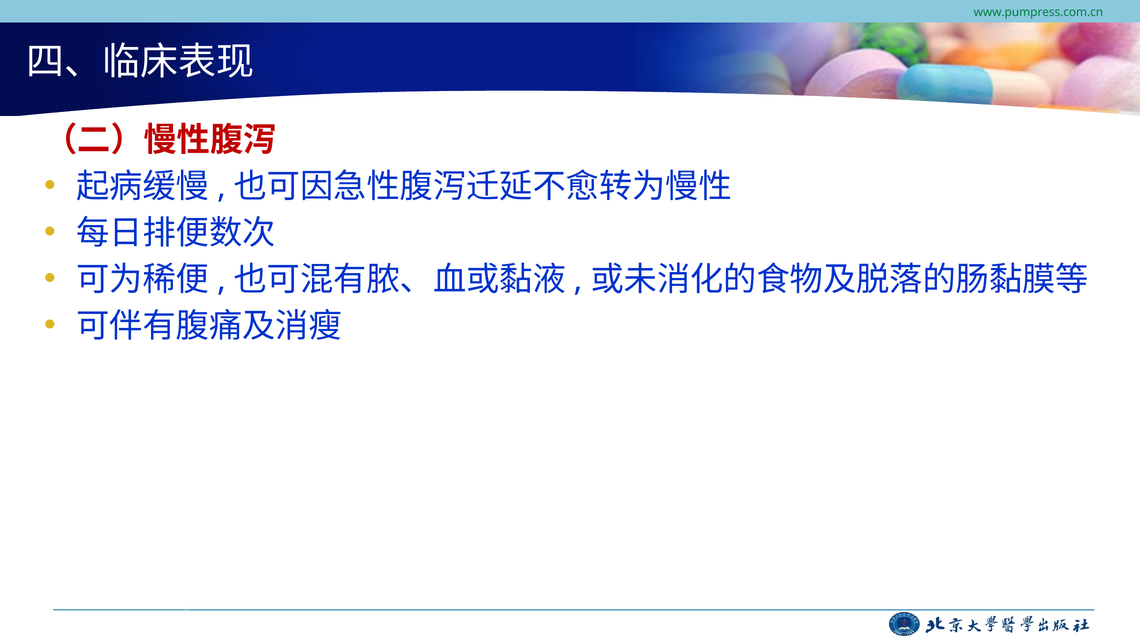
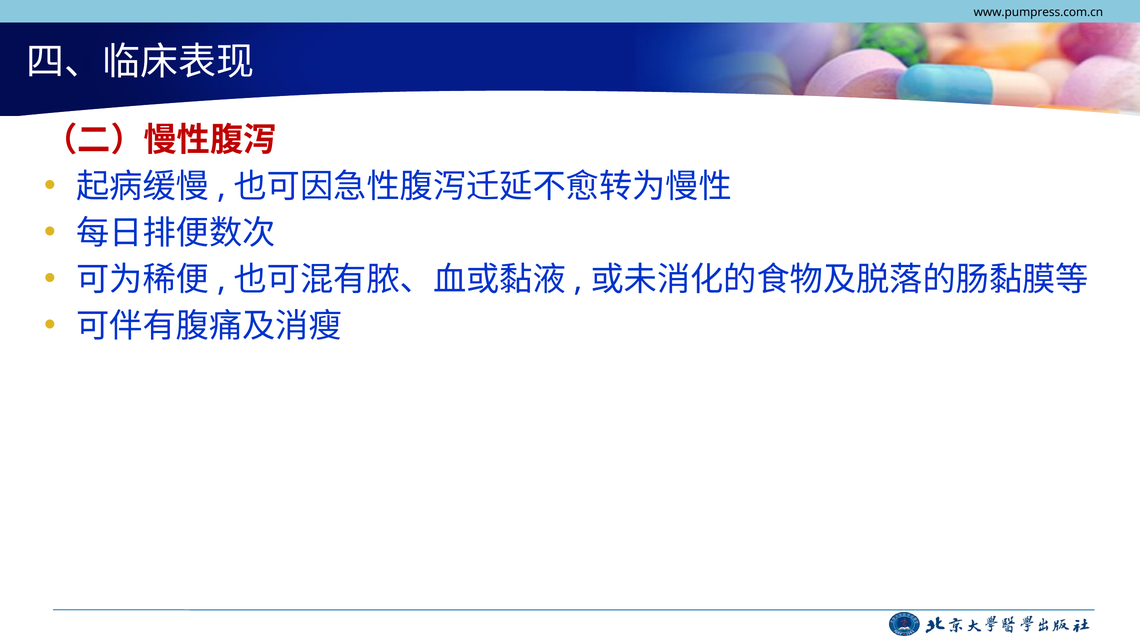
www.pumpress.com.cn colour: green -> black
